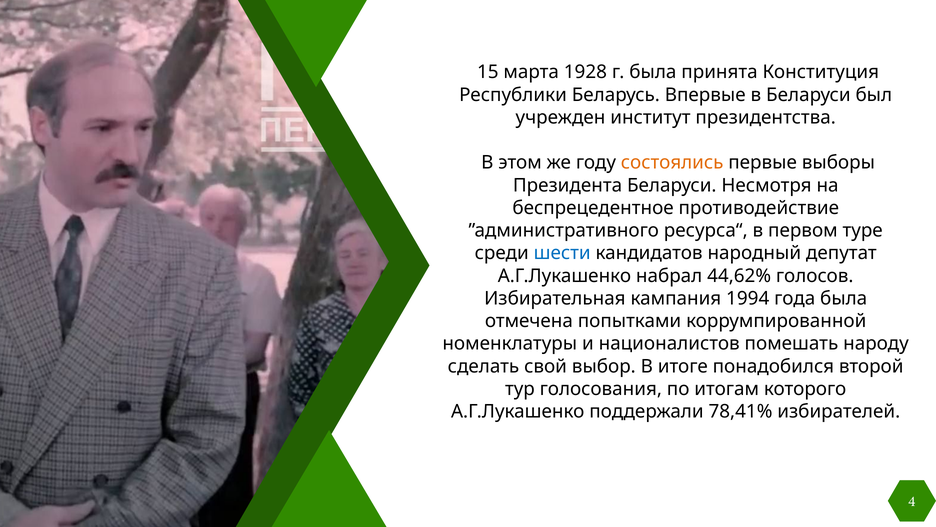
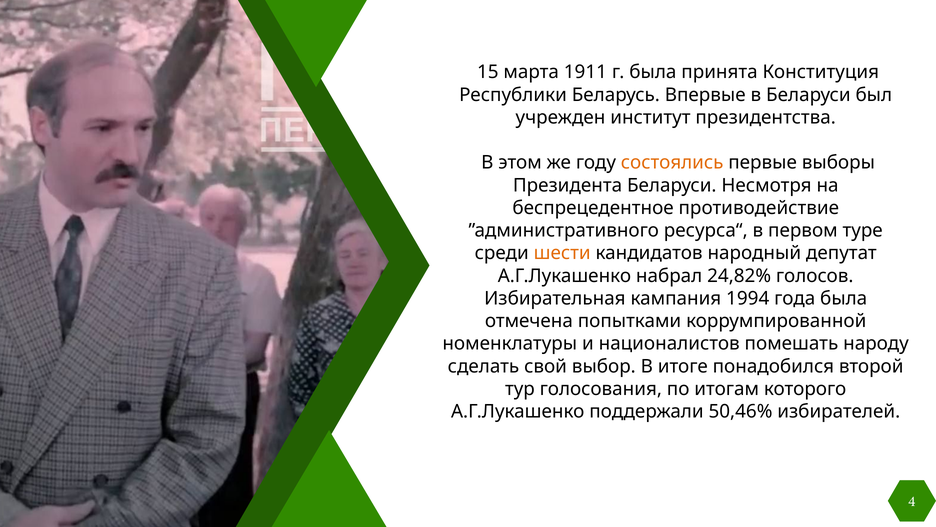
1928: 1928 -> 1911
шести colour: blue -> orange
44,62%: 44,62% -> 24,82%
78,41%: 78,41% -> 50,46%
